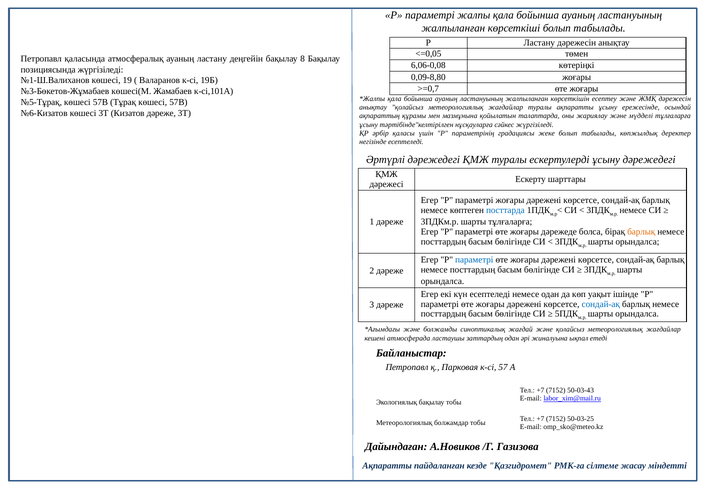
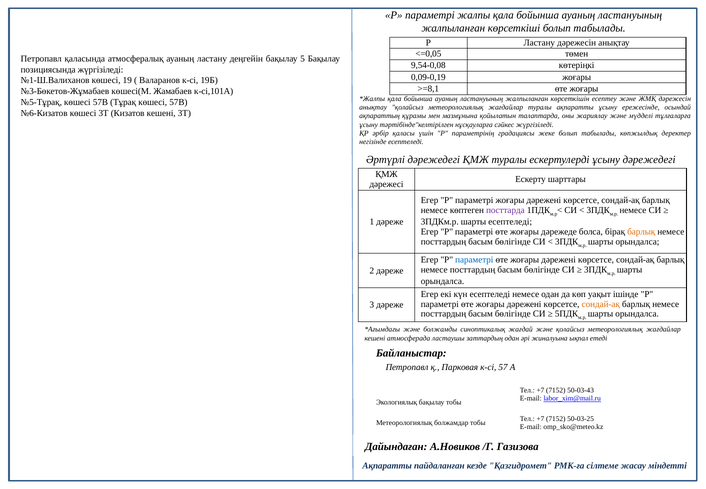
8: 8 -> 5
6,06-0,08: 6,06-0,08 -> 9,54-0,08
0,09-8,80: 0,09-8,80 -> 0,09-0,19
>=0,7: >=0,7 -> >=8,1
Кизатов дәреже: дәреже -> кешені
посттарда colour: blue -> purple
шарты тұлғаларға: тұлғаларға -> есептеледі
сондай-ақ at (601, 304) colour: blue -> orange
